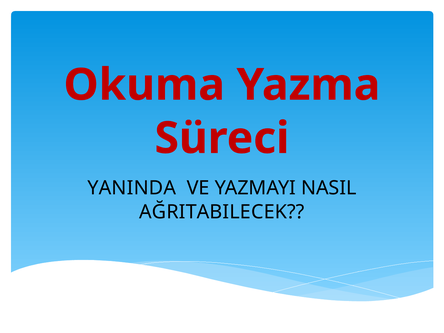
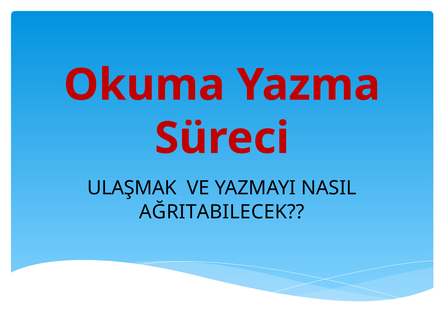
YANINDA: YANINDA -> ULAŞMAK
